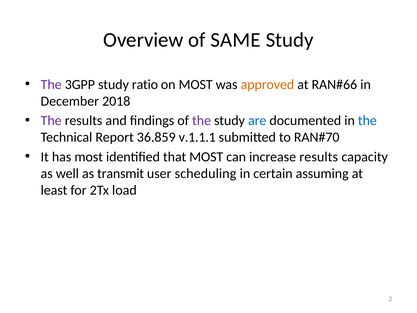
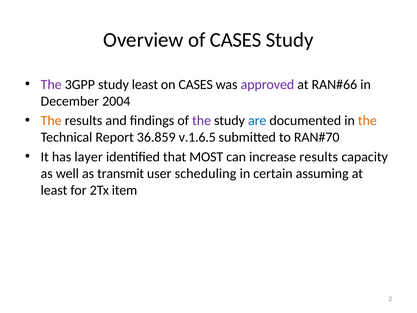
of SAME: SAME -> CASES
study ratio: ratio -> least
on MOST: MOST -> CASES
approved colour: orange -> purple
2018: 2018 -> 2004
The at (51, 121) colour: purple -> orange
the at (367, 121) colour: blue -> orange
v.1.1.1: v.1.1.1 -> v.1.6.5
has most: most -> layer
load: load -> item
